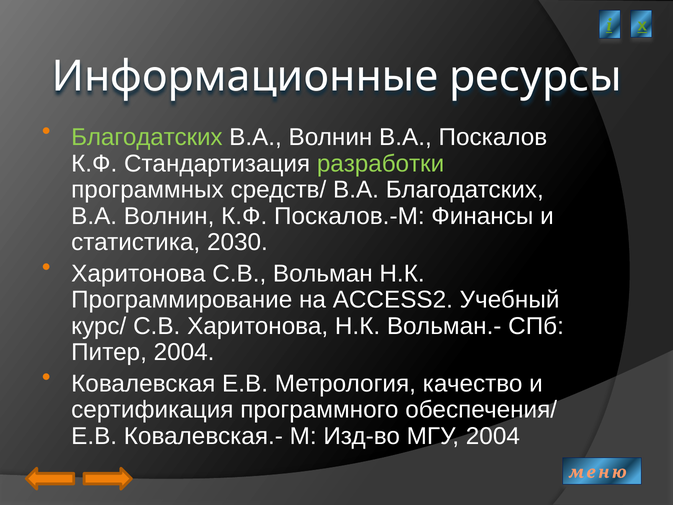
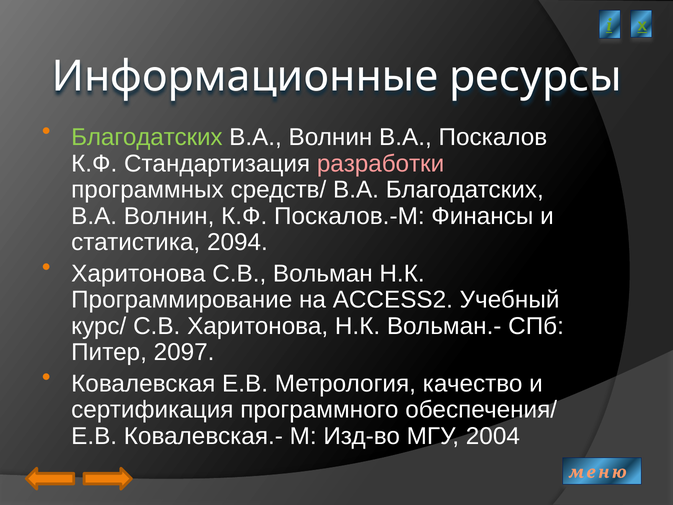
разработки colour: light green -> pink
2030: 2030 -> 2094
Питер 2004: 2004 -> 2097
